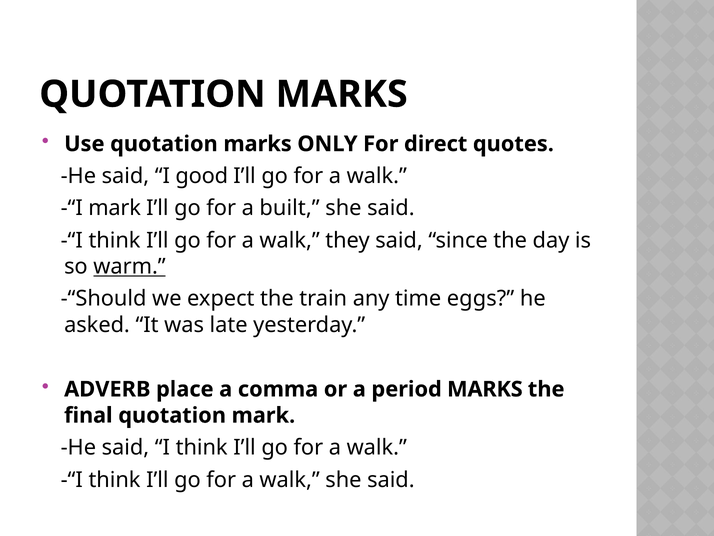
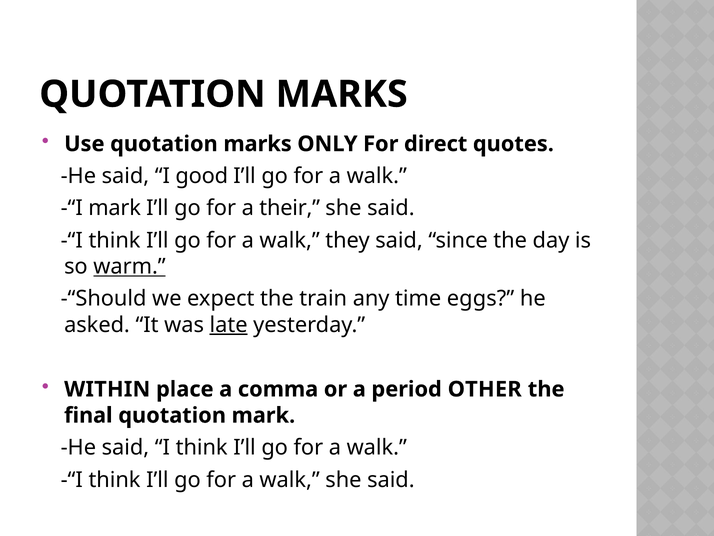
built: built -> their
late underline: none -> present
ADVERB: ADVERB -> WITHIN
period MARKS: MARKS -> OTHER
